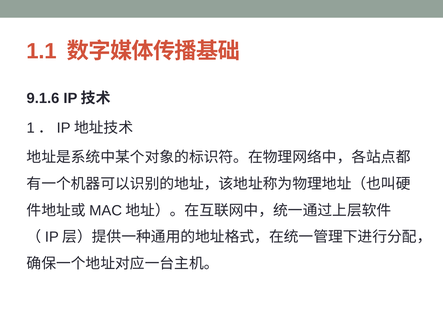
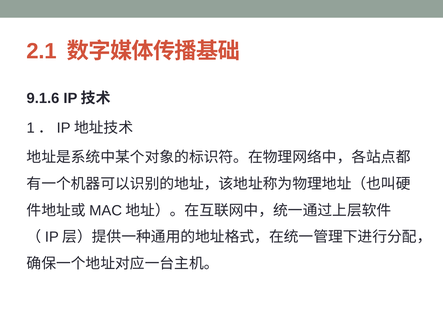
1.1: 1.1 -> 2.1
